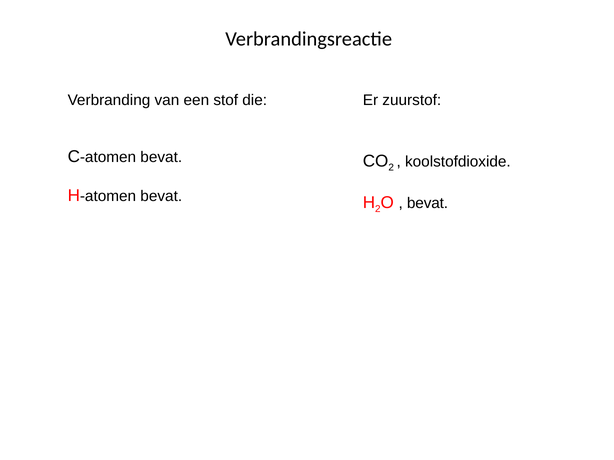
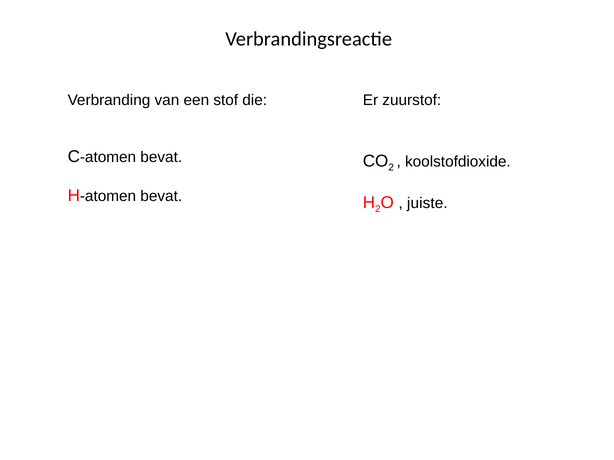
bevat at (428, 203): bevat -> juiste
